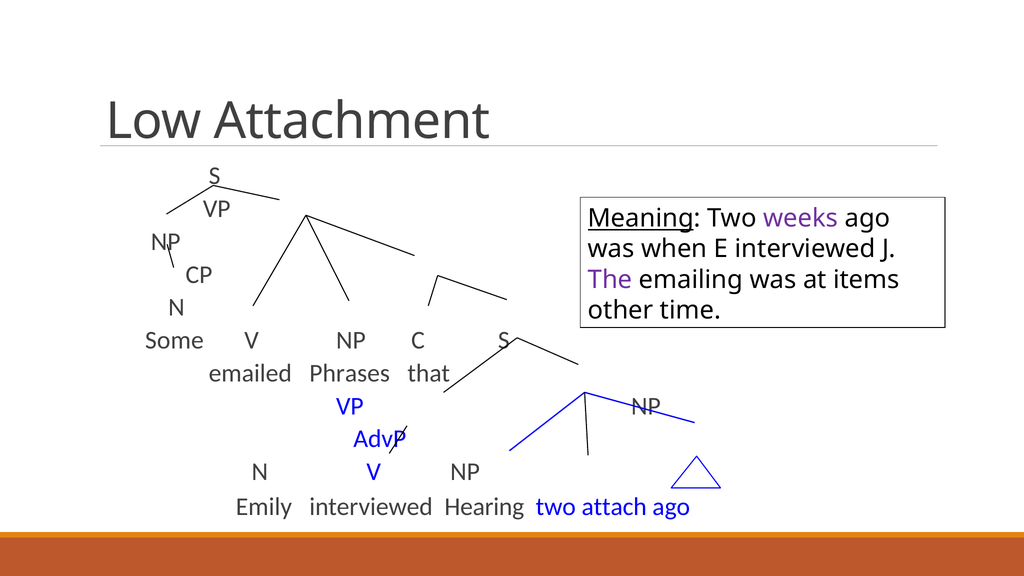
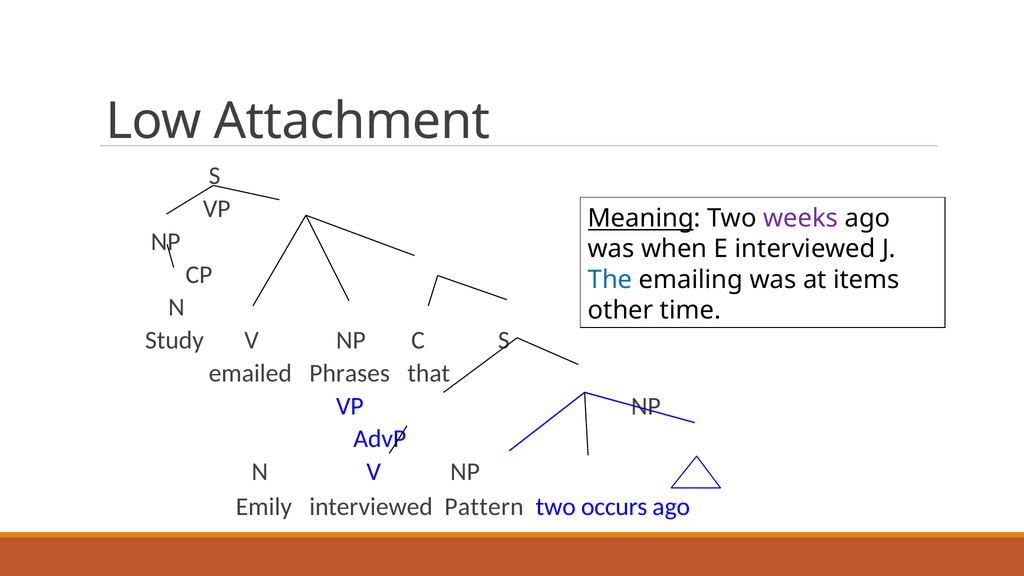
The colour: purple -> blue
Some: Some -> Study
Hearing: Hearing -> Pattern
attach: attach -> occurs
